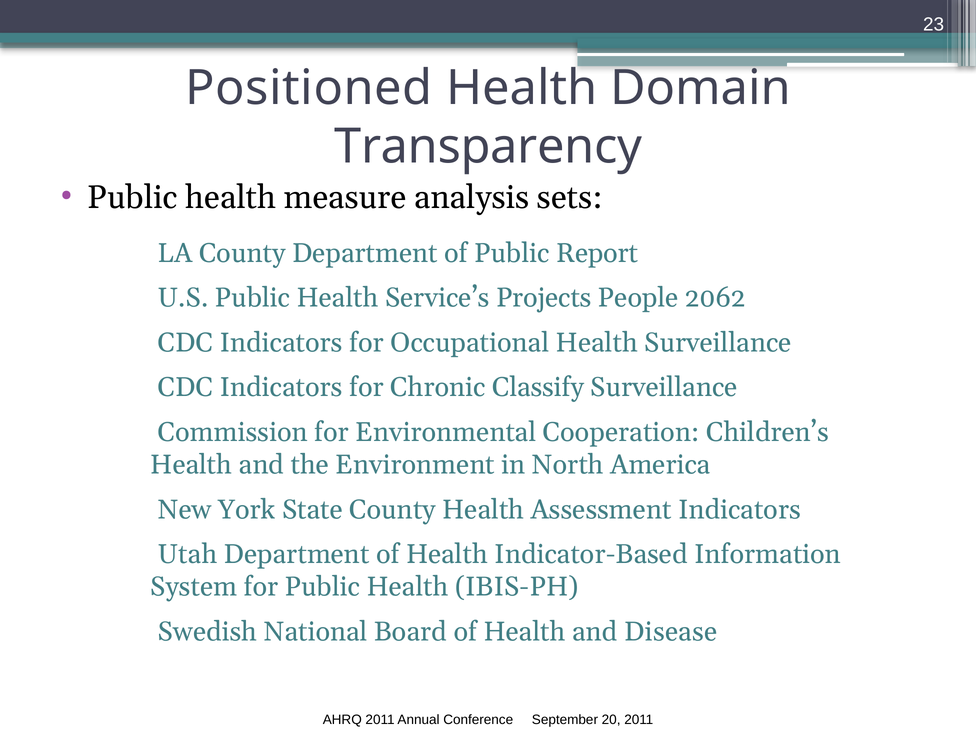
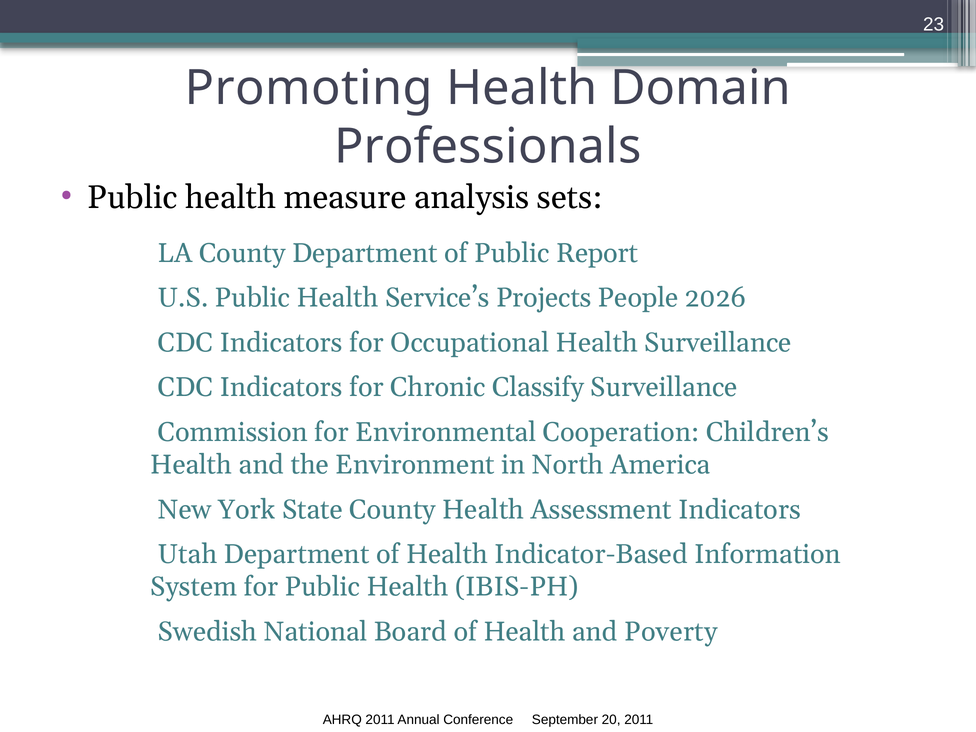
Positioned: Positioned -> Promoting
Transparency: Transparency -> Professionals
2062: 2062 -> 2026
Disease: Disease -> Poverty
